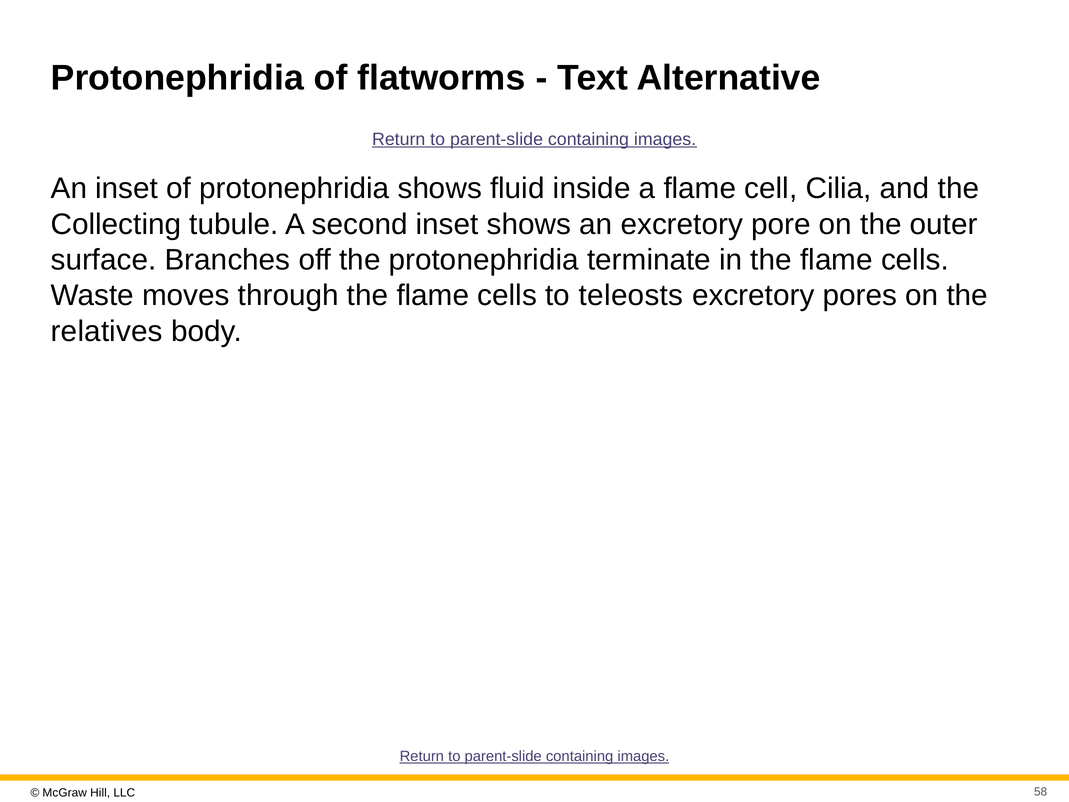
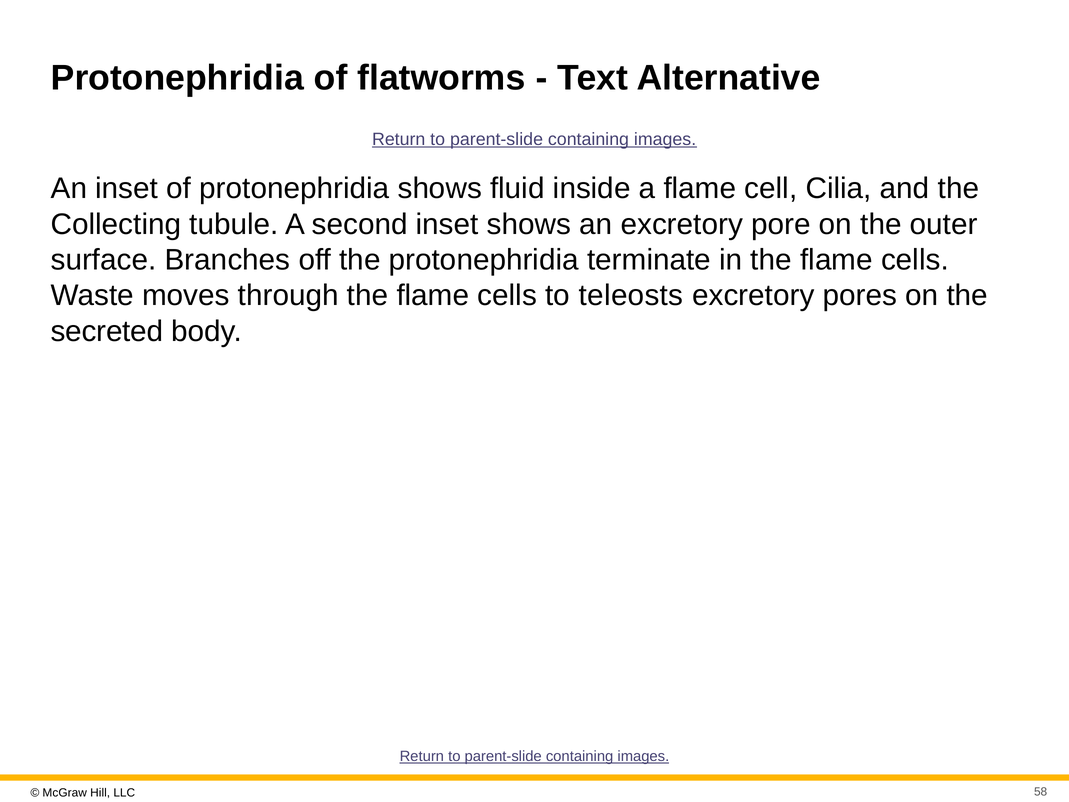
relatives: relatives -> secreted
